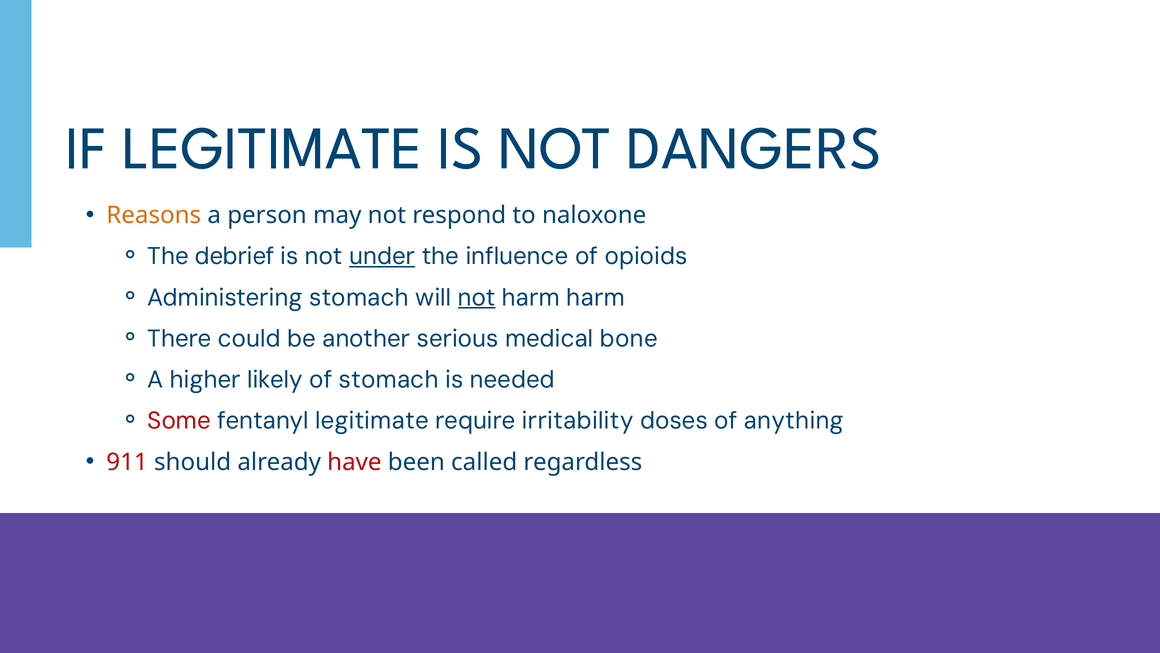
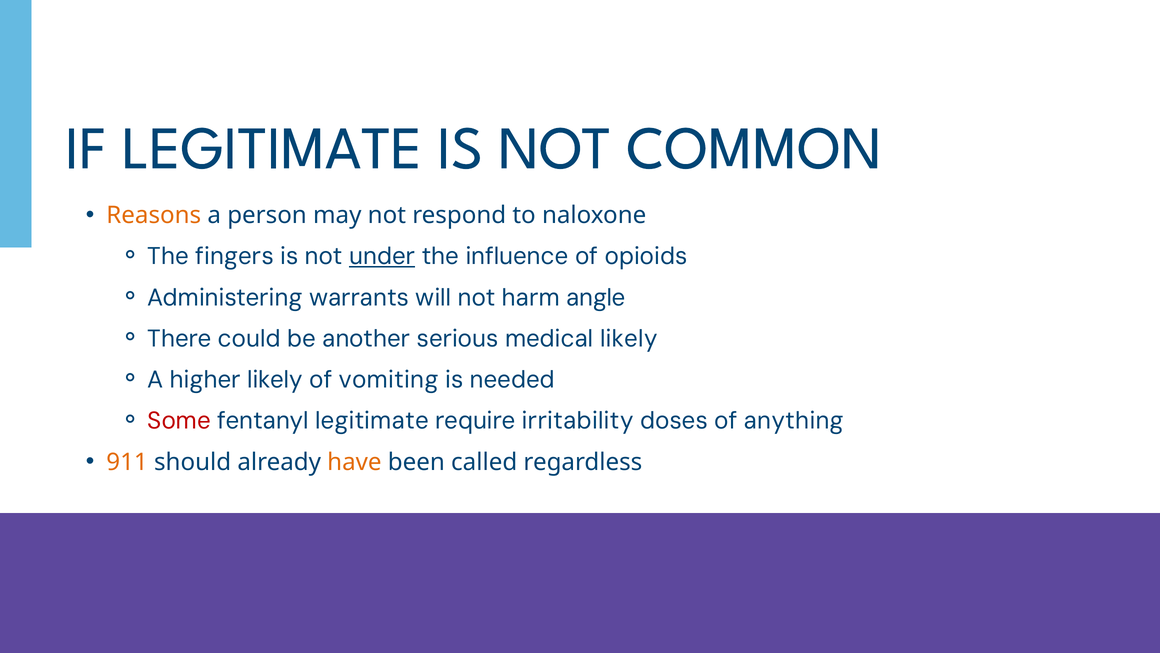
DANGERS: DANGERS -> COMMON
debrief: debrief -> fingers
Administering stomach: stomach -> warrants
not at (477, 297) underline: present -> none
harm harm: harm -> angle
medical bone: bone -> likely
of stomach: stomach -> vomiting
911 colour: red -> orange
have colour: red -> orange
